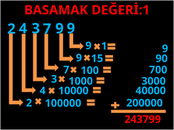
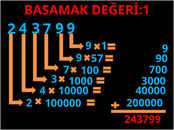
15: 15 -> 57
